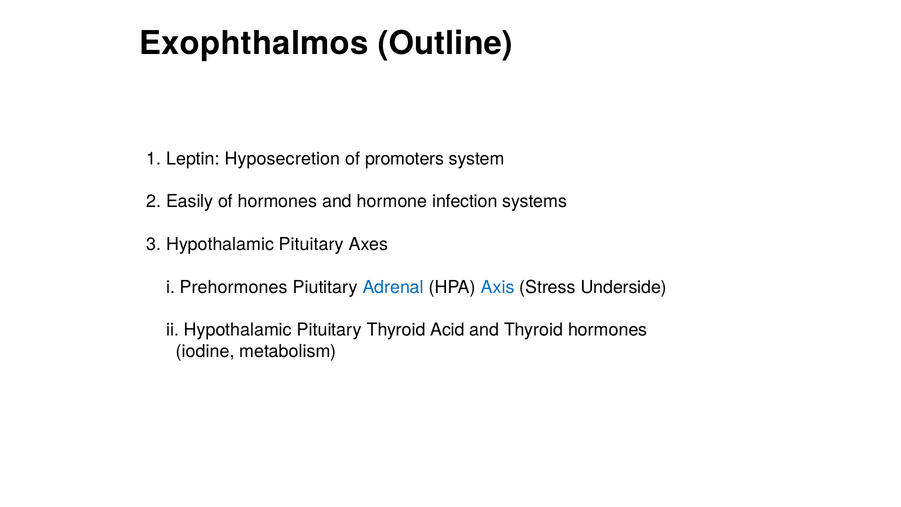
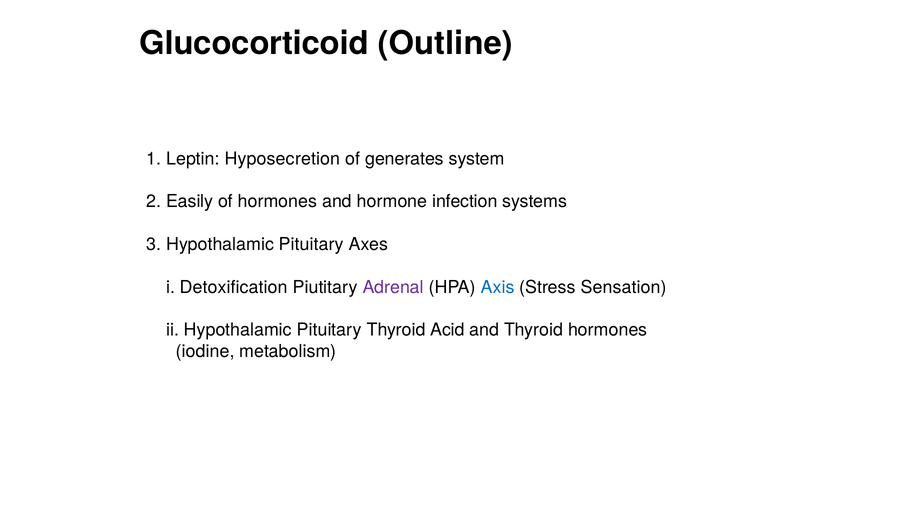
Exophthalmos: Exophthalmos -> Glucocorticoid
promoters: promoters -> generates
Prehormones: Prehormones -> Detoxification
Adrenal colour: blue -> purple
Underside: Underside -> Sensation
